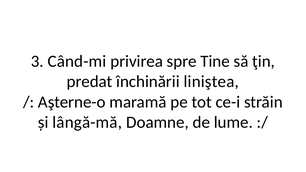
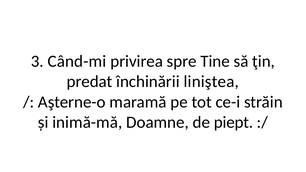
lângă-mă: lângă-mă -> inimă-mă
lume: lume -> piept
